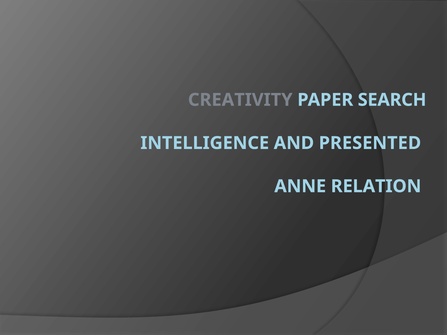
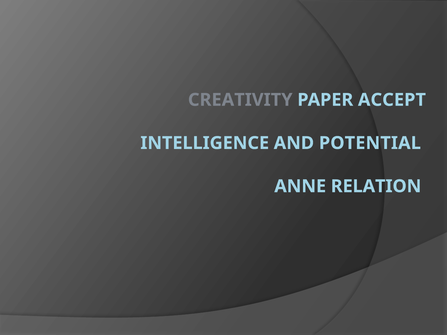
SEARCH: SEARCH -> ACCEPT
PRESENTED: PRESENTED -> POTENTIAL
